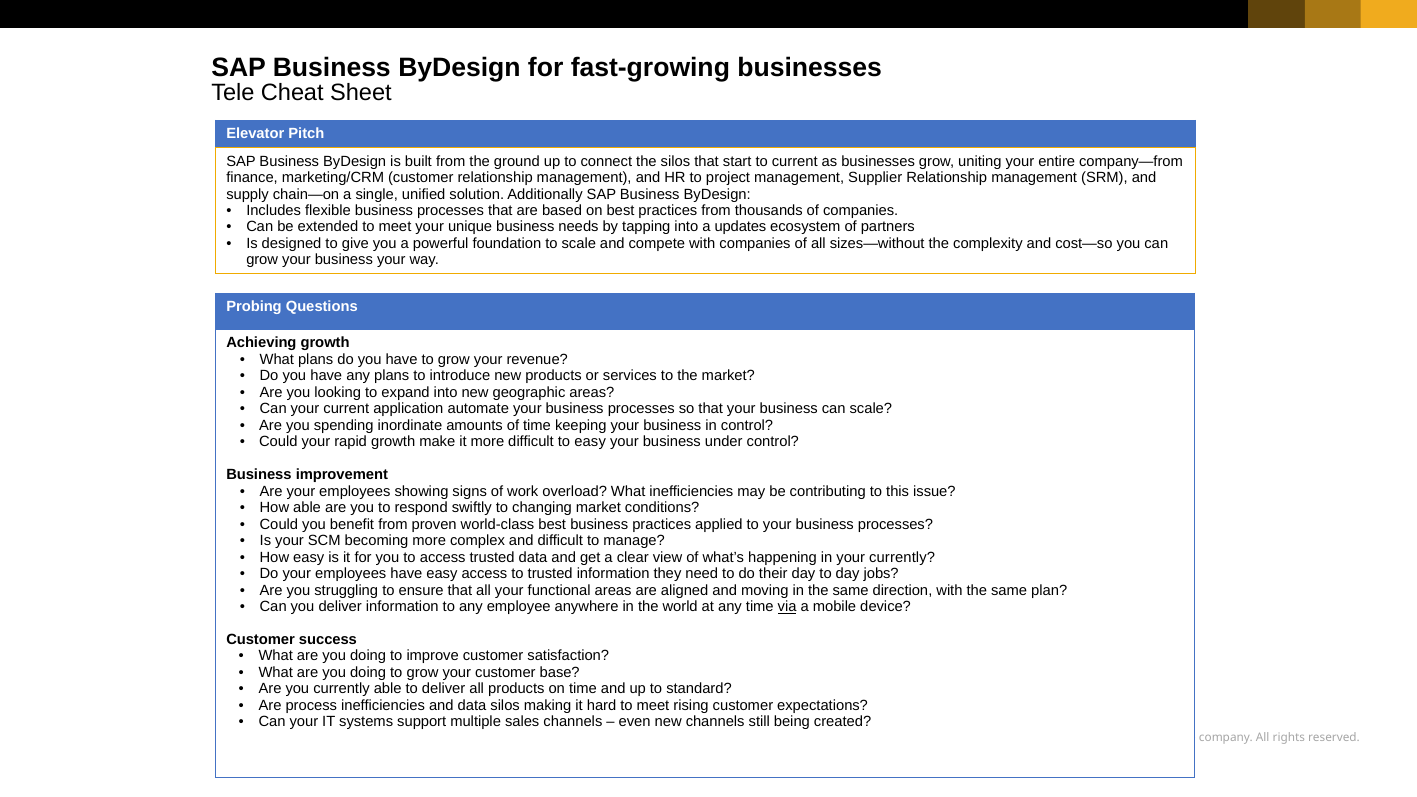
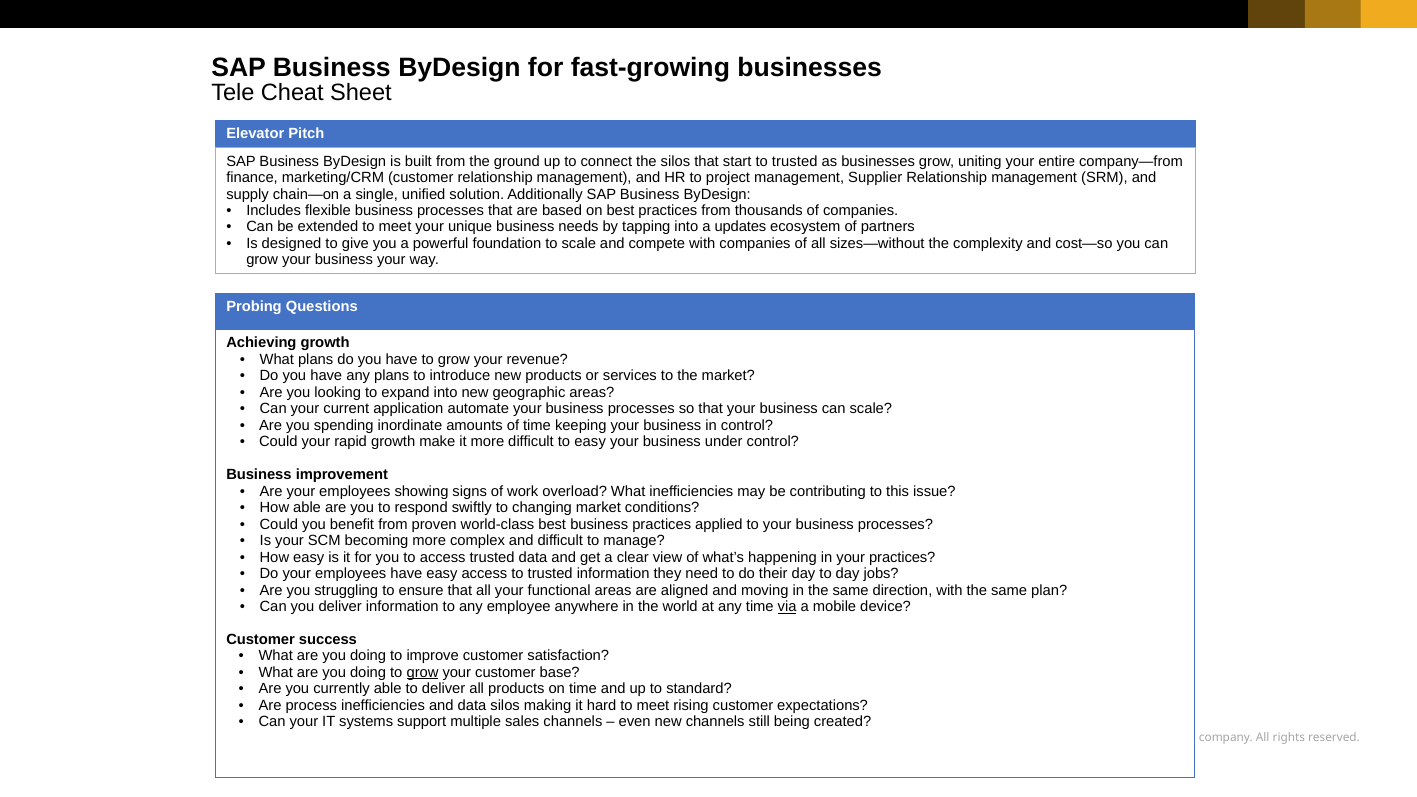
start to current: current -> trusted
your currently: currently -> practices
grow at (423, 673) underline: none -> present
